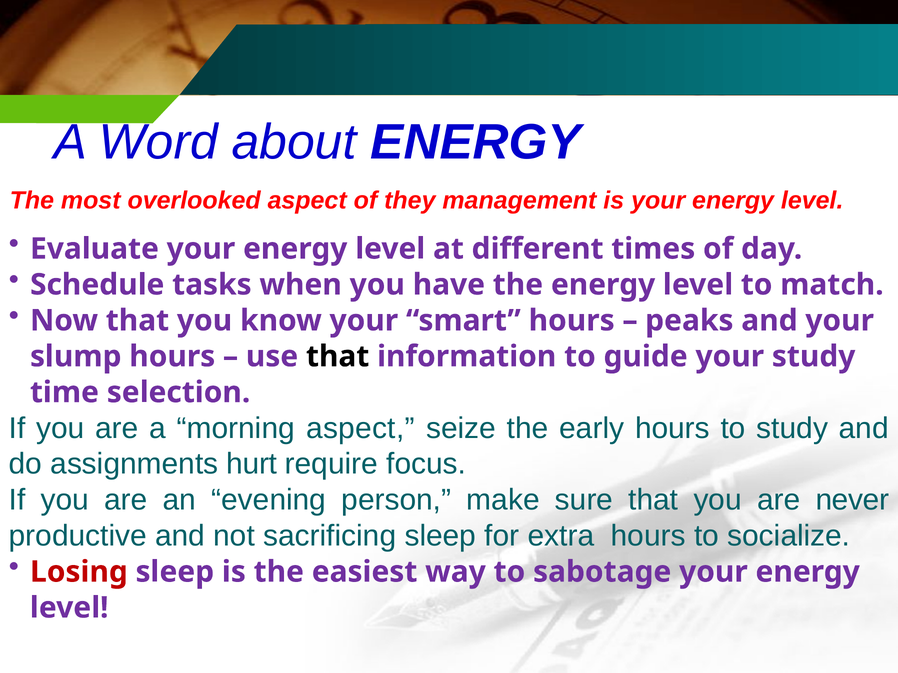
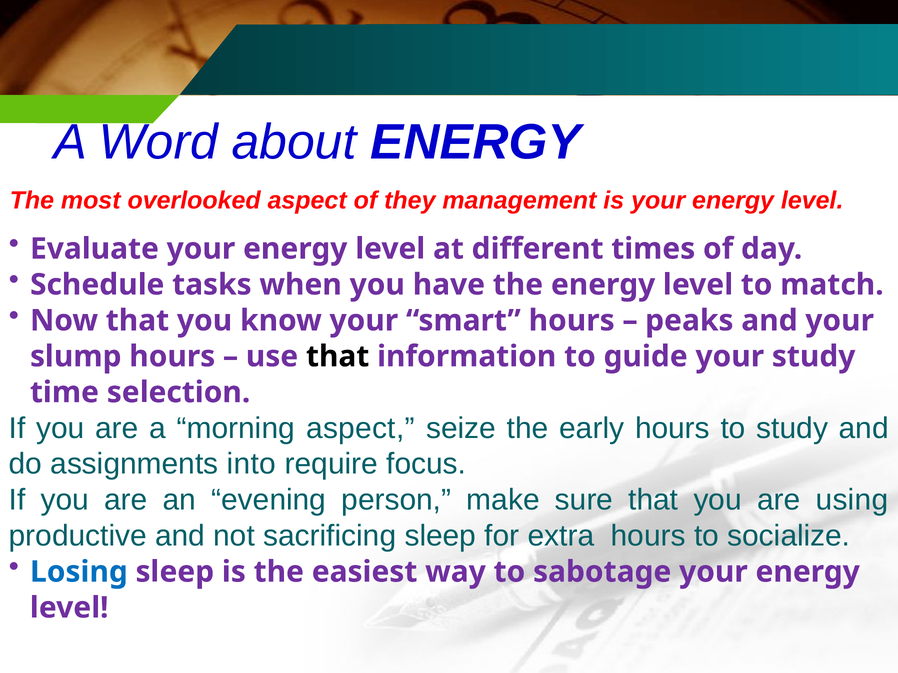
hurt: hurt -> into
never: never -> using
Losing colour: red -> blue
